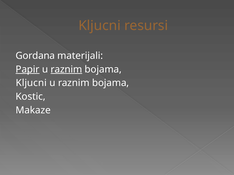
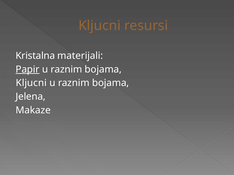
Gordana: Gordana -> Kristalna
raznim at (66, 70) underline: present -> none
Kostic: Kostic -> Jelena
